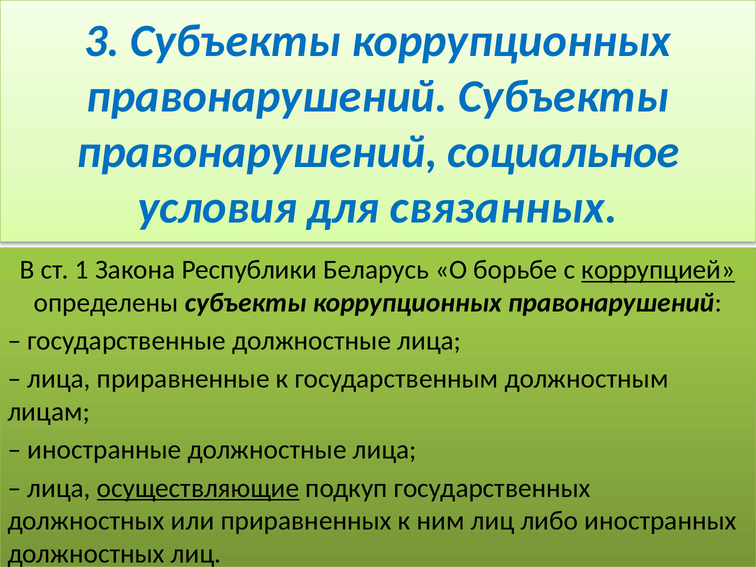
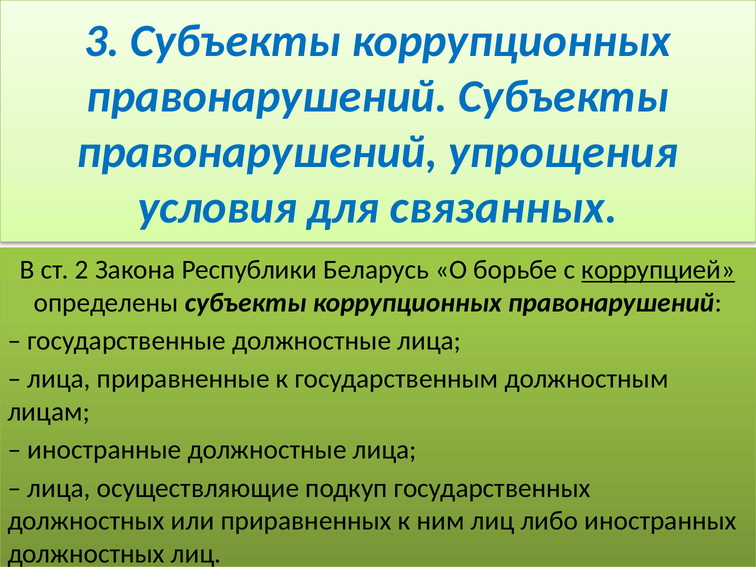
социальное: социальное -> упрощения
1: 1 -> 2
осуществляющие underline: present -> none
